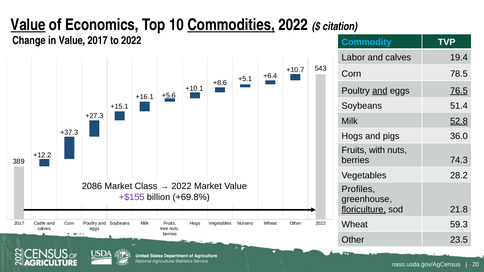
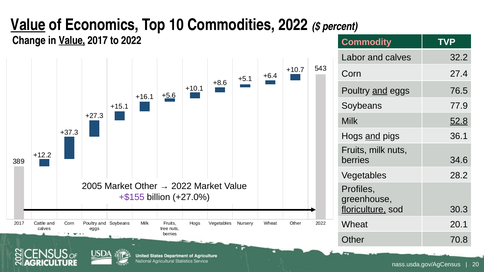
Commodities underline: present -> none
citation: citation -> percent
Value at (72, 40) underline: none -> present
Commodity colour: light blue -> pink
19.4: 19.4 -> 32.2
78.5: 78.5 -> 27.4
76.5 underline: present -> none
51.4: 51.4 -> 77.9
and at (373, 136) underline: none -> present
36.0: 36.0 -> 36.1
Fruits with: with -> milk
74.3: 74.3 -> 34.6
2086: 2086 -> 2005
Market Class: Class -> Other
+69.8%: +69.8% -> +27.0%
21.8: 21.8 -> 30.3
59.3: 59.3 -> 20.1
23.5: 23.5 -> 70.8
